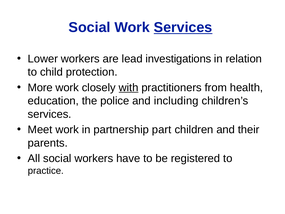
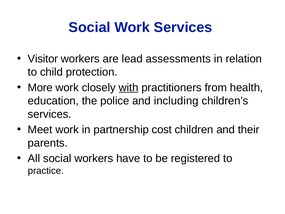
Services at (183, 27) underline: present -> none
Lower: Lower -> Visitor
investigations: investigations -> assessments
part: part -> cost
